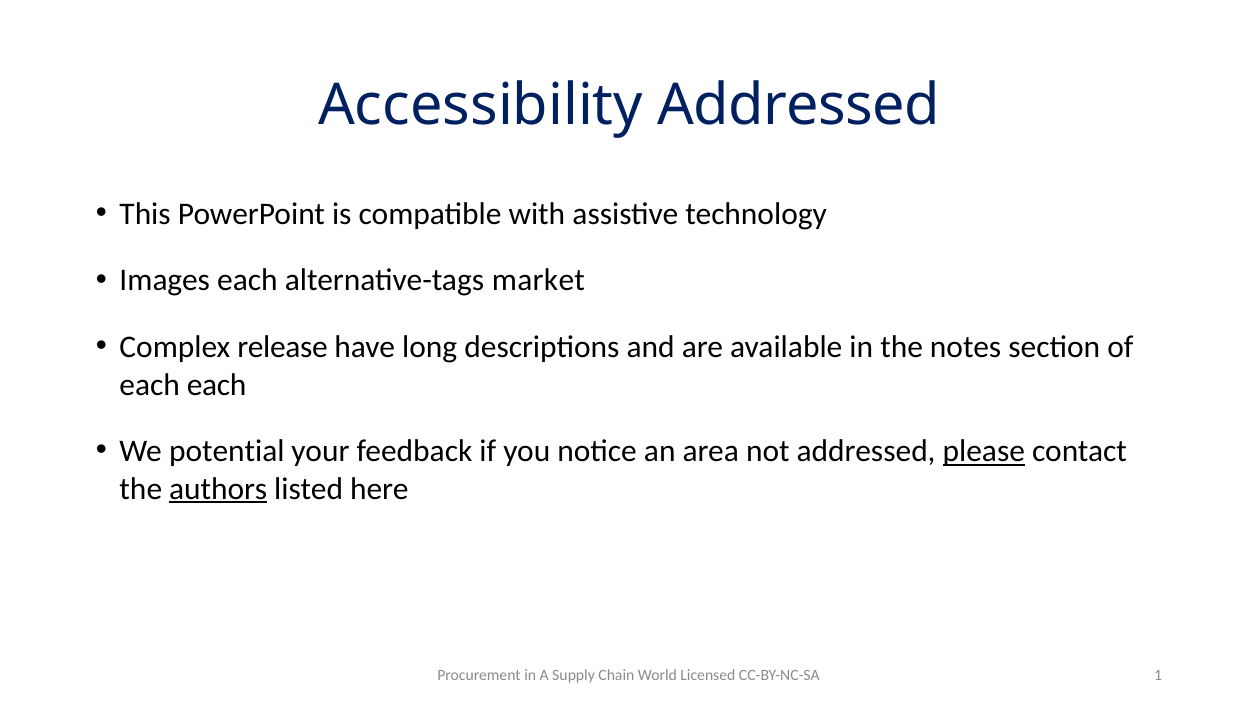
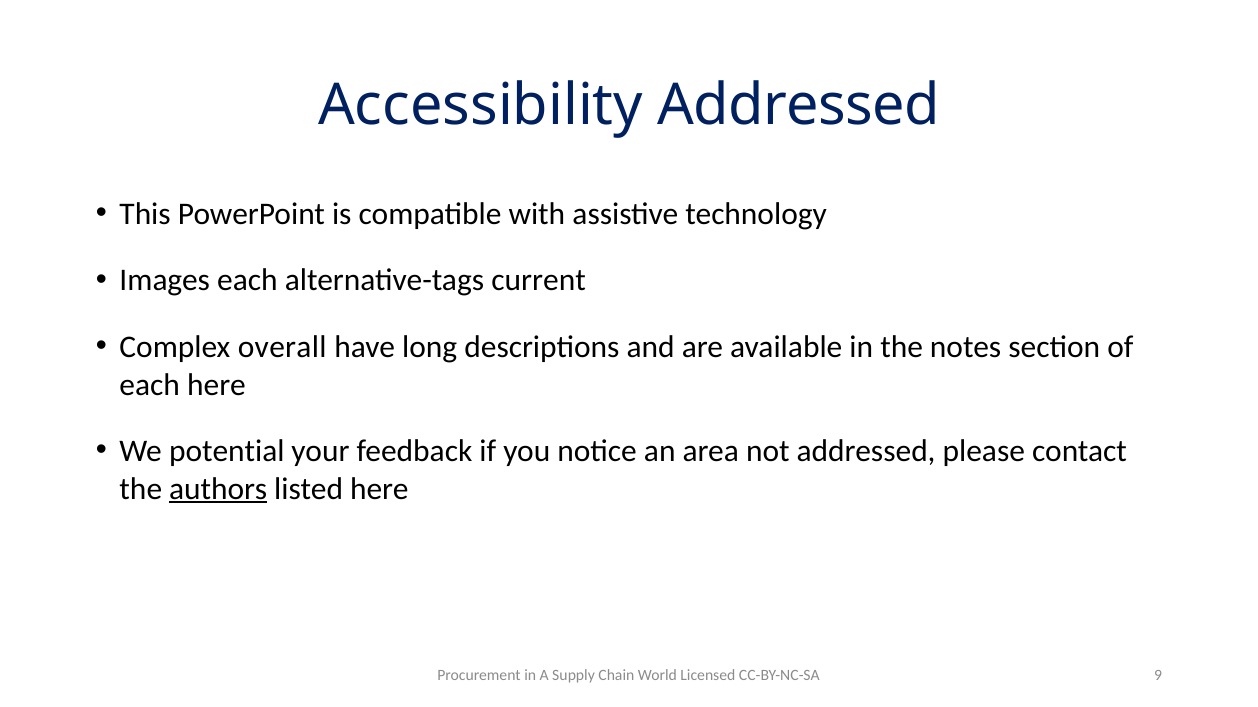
market: market -> current
release: release -> overall
each each: each -> here
please underline: present -> none
1: 1 -> 9
